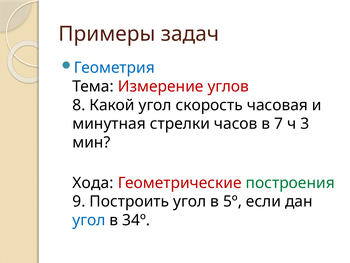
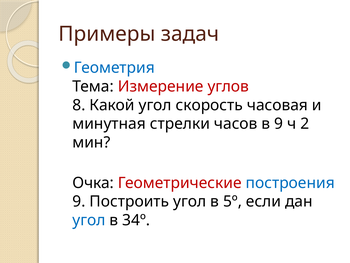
в 7: 7 -> 9
3: 3 -> 2
Хода: Хода -> Очка
построения colour: green -> blue
